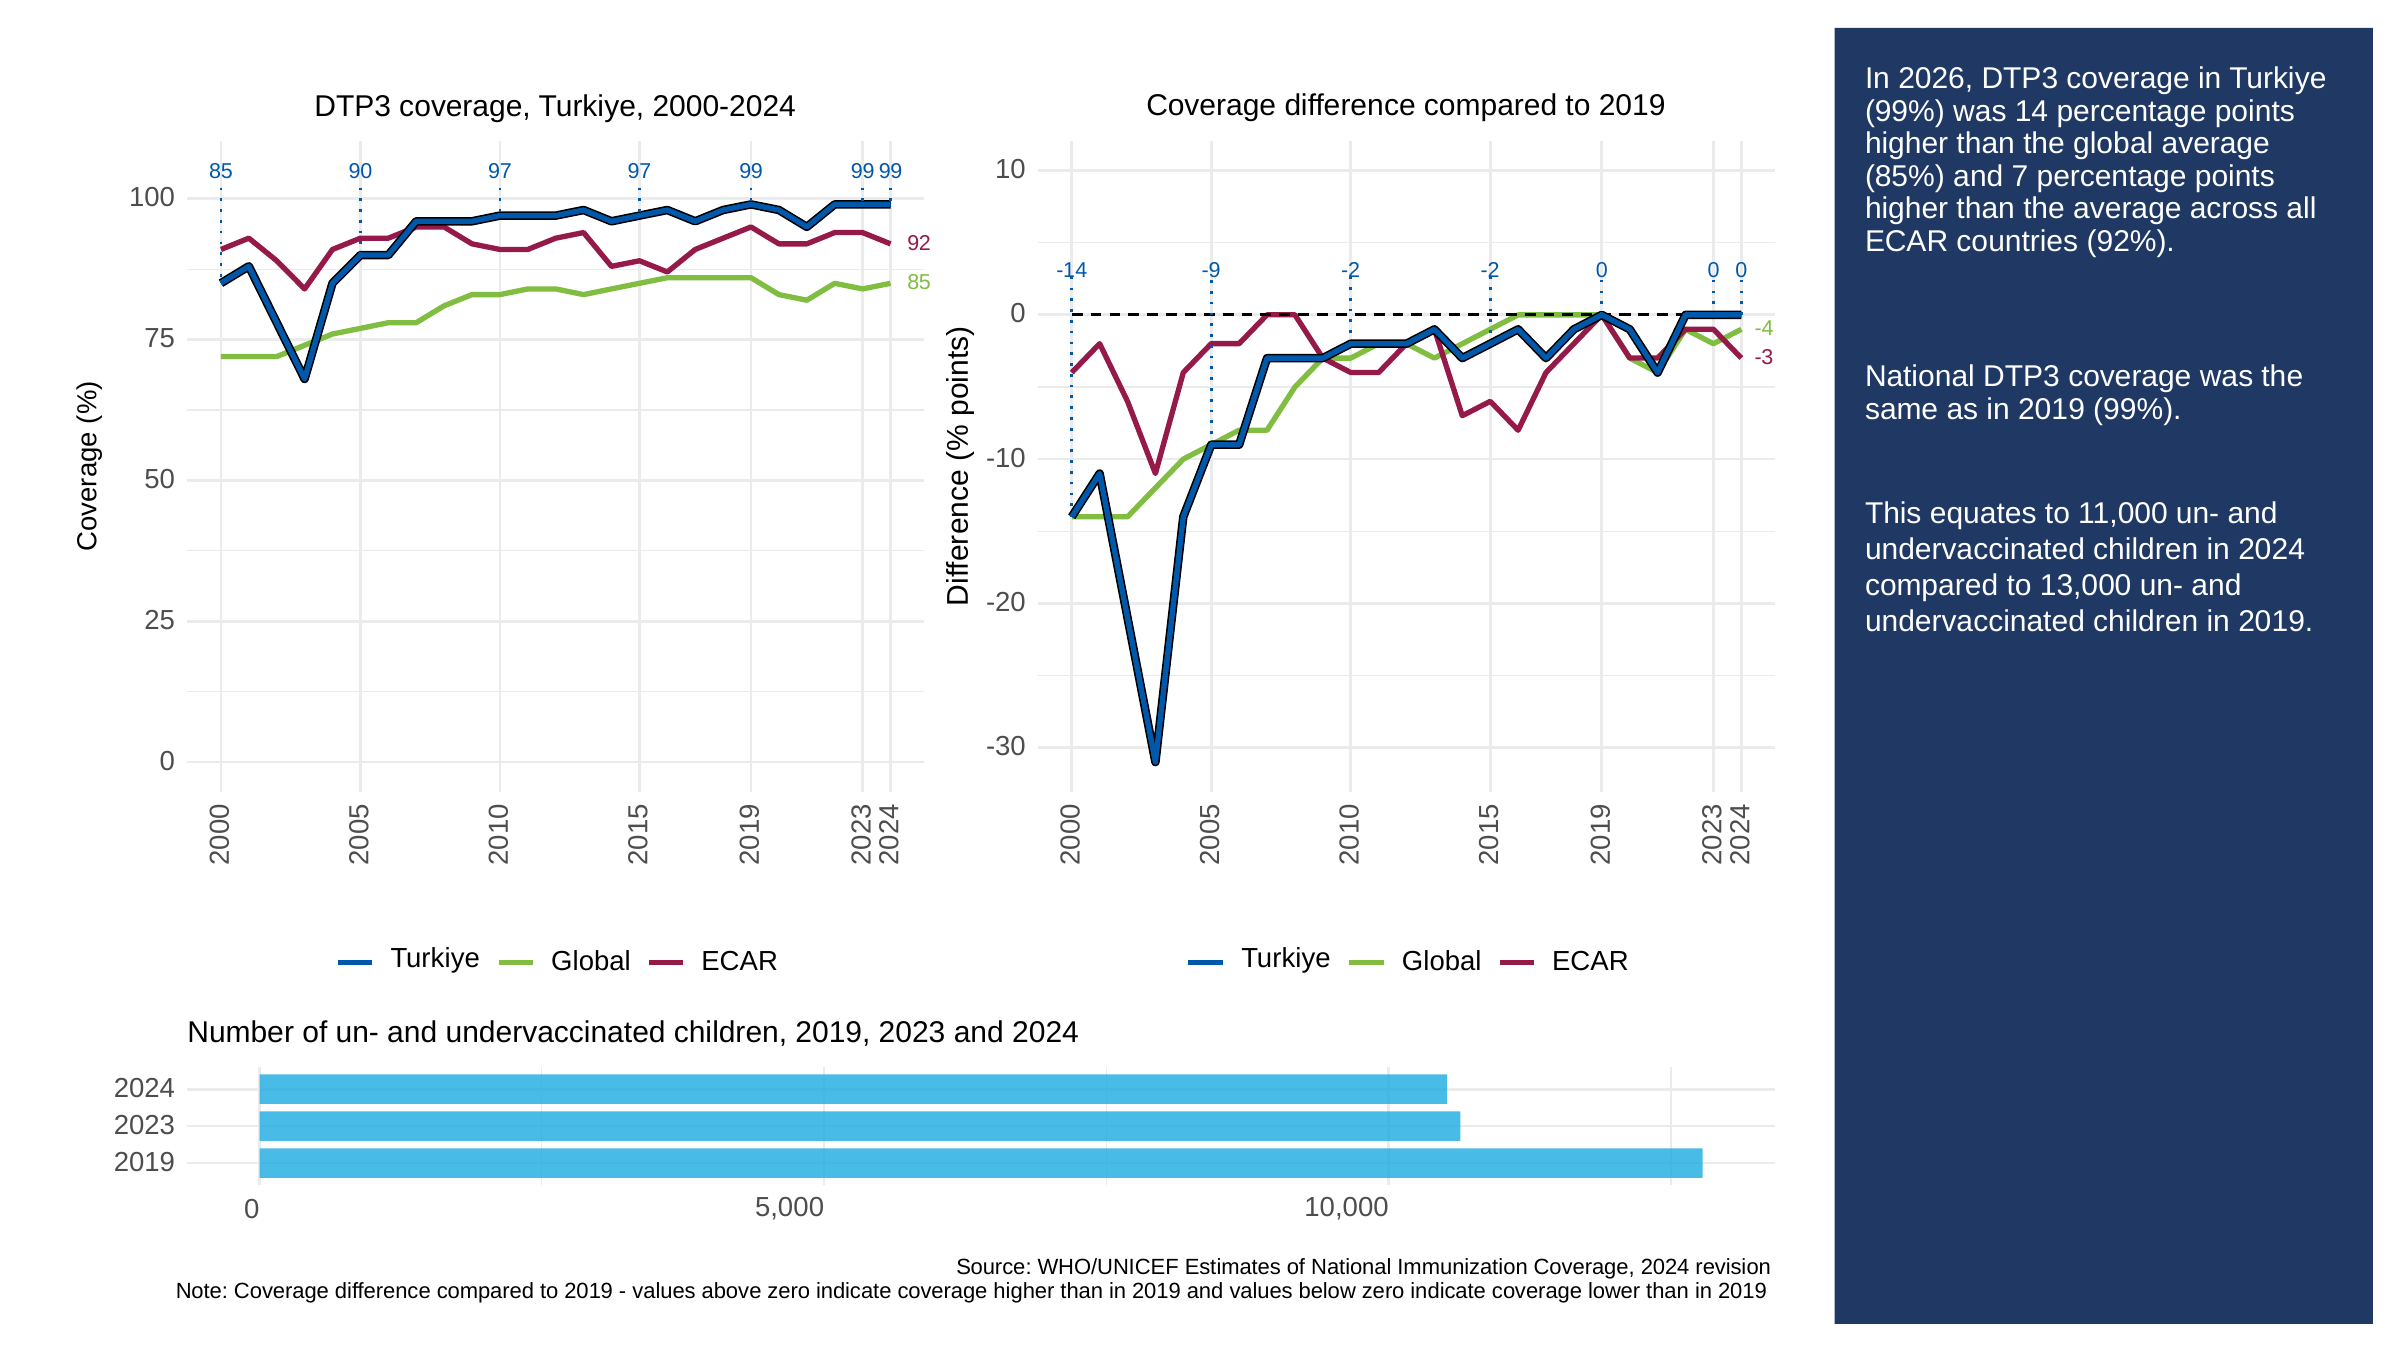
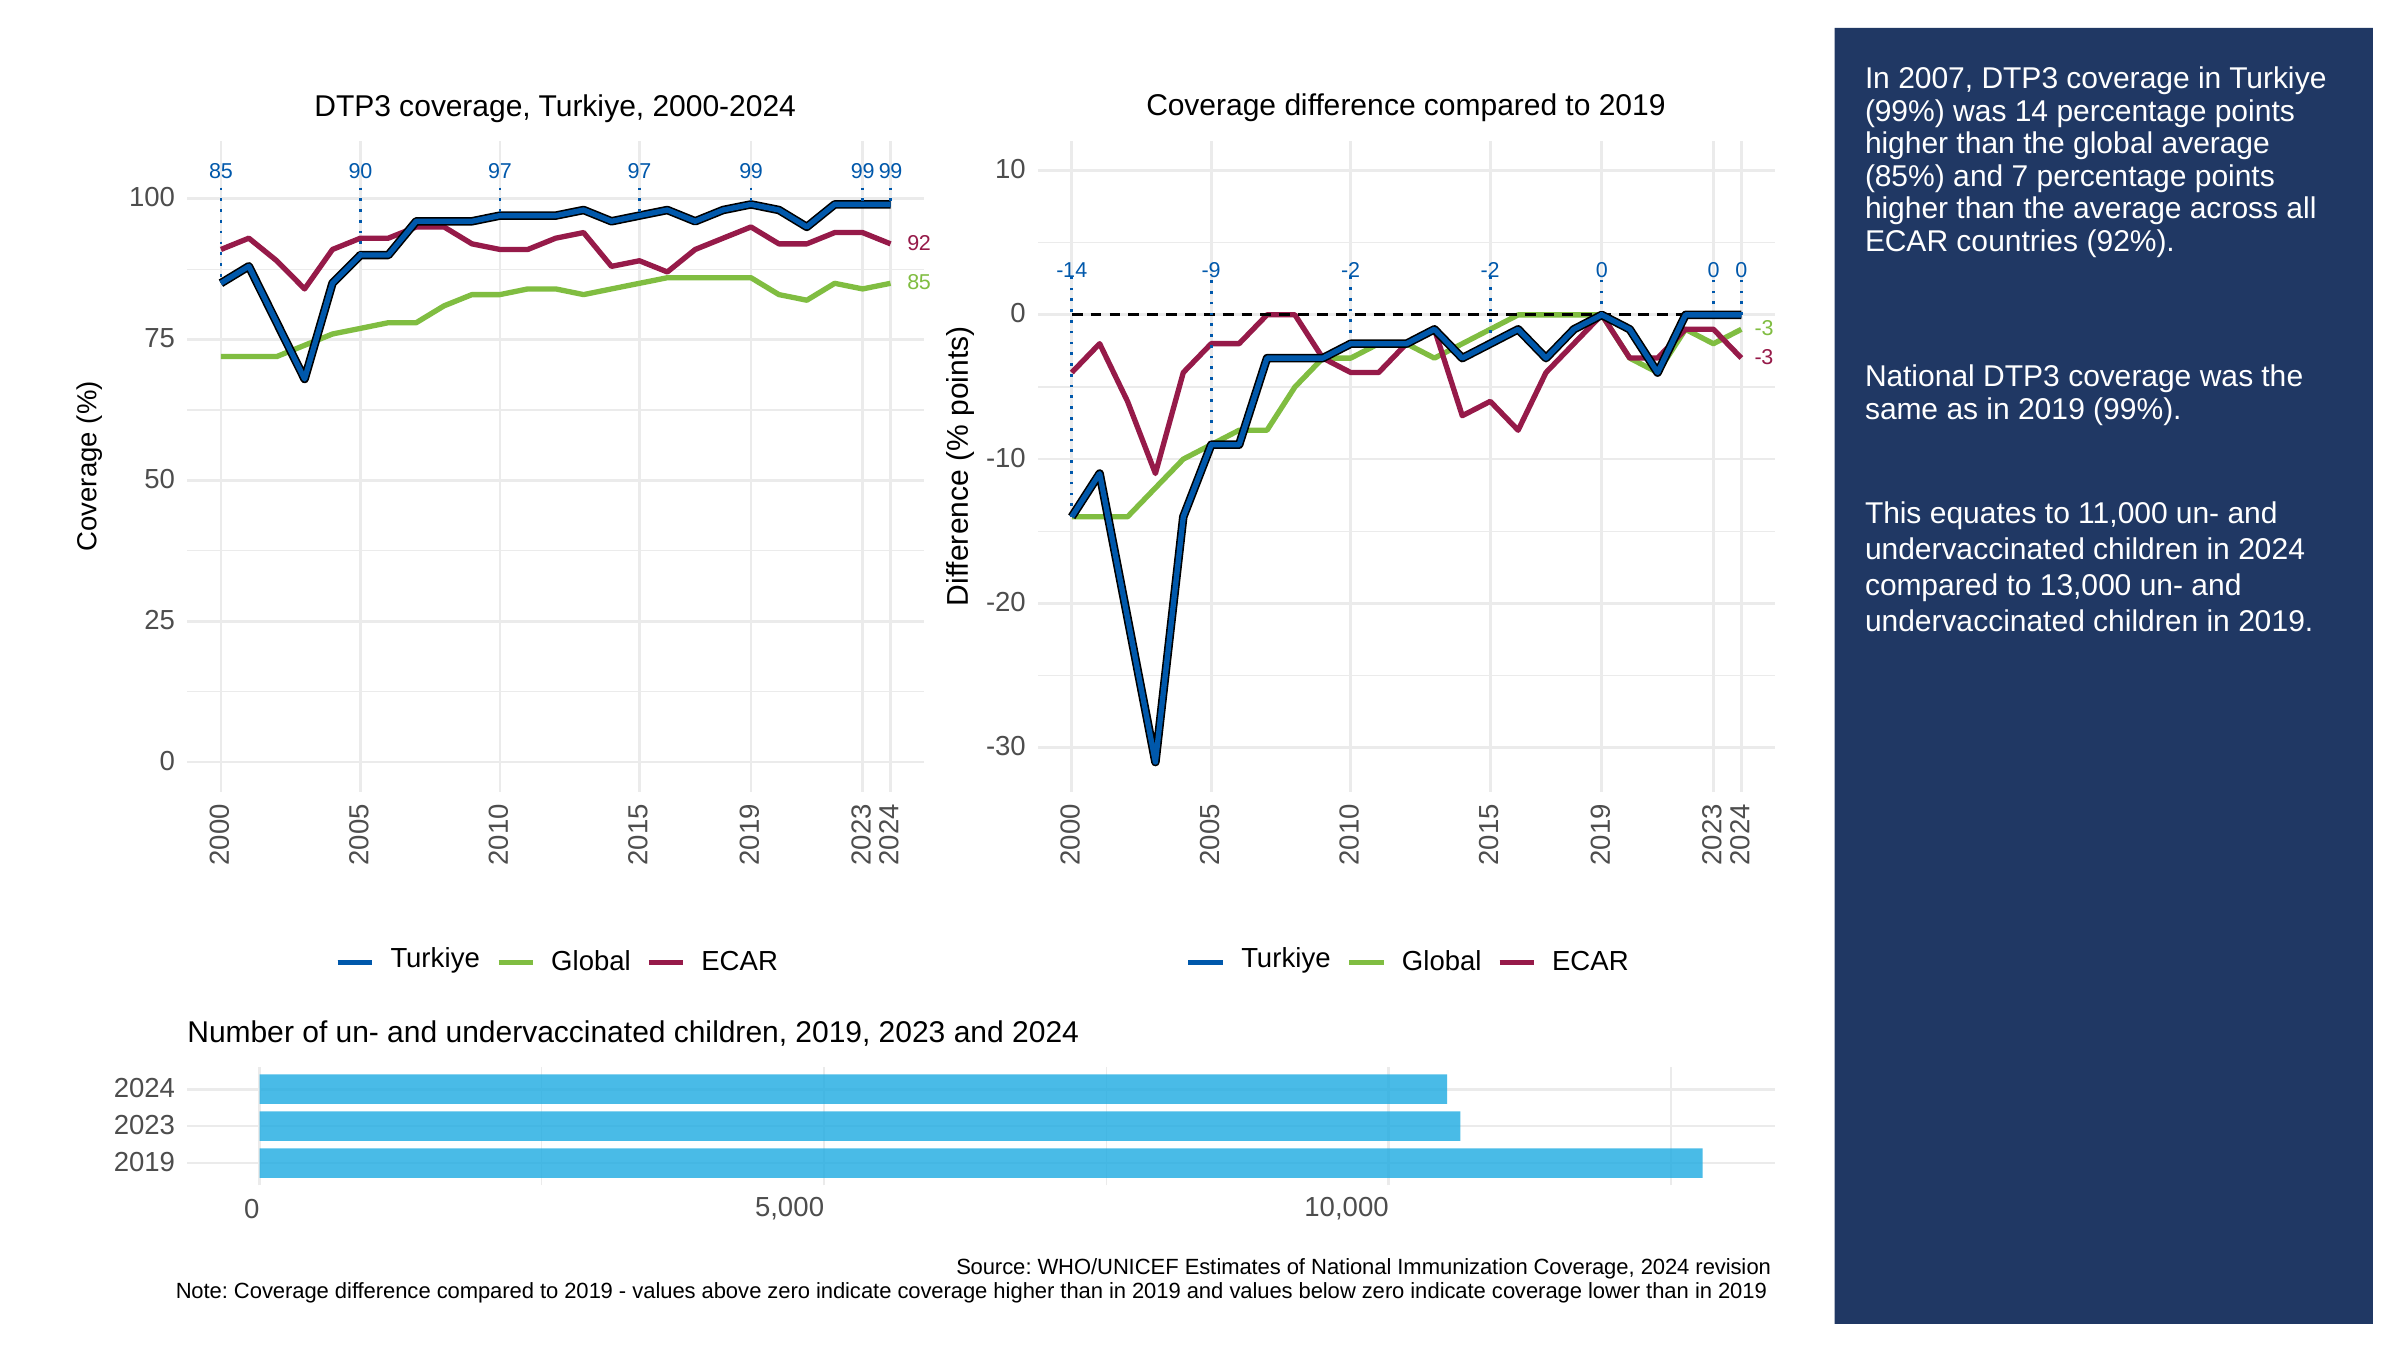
2026: 2026 -> 2007
-4 at (1764, 328): -4 -> -3
